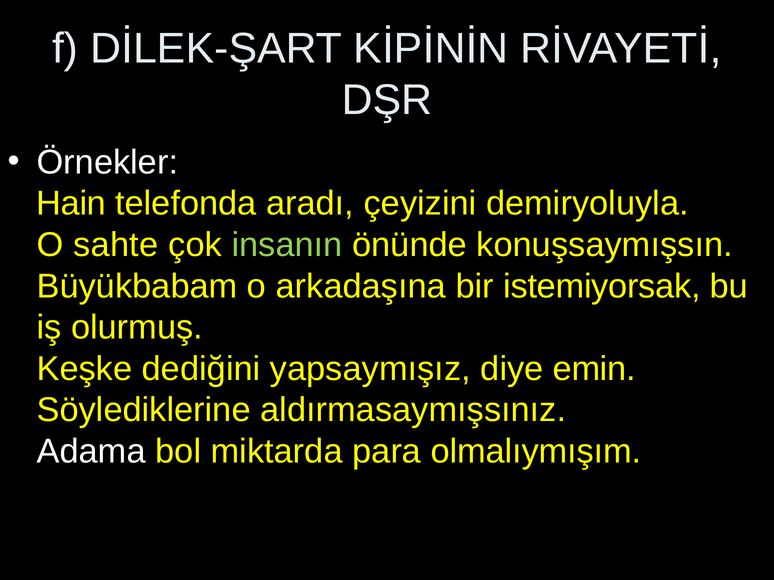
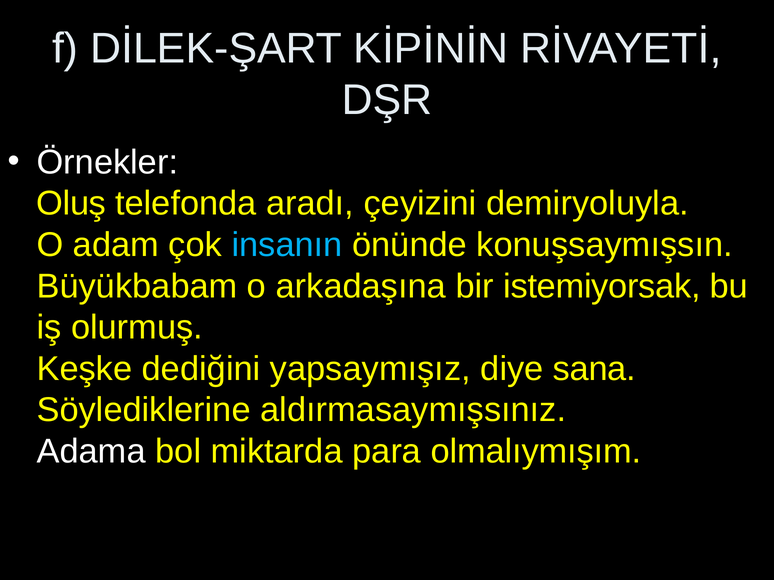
Hain: Hain -> Oluş
sahte: sahte -> adam
insanın colour: light green -> light blue
emin: emin -> sana
